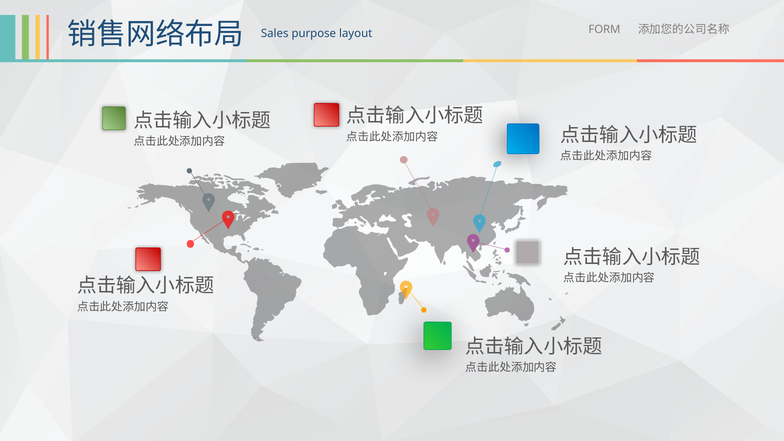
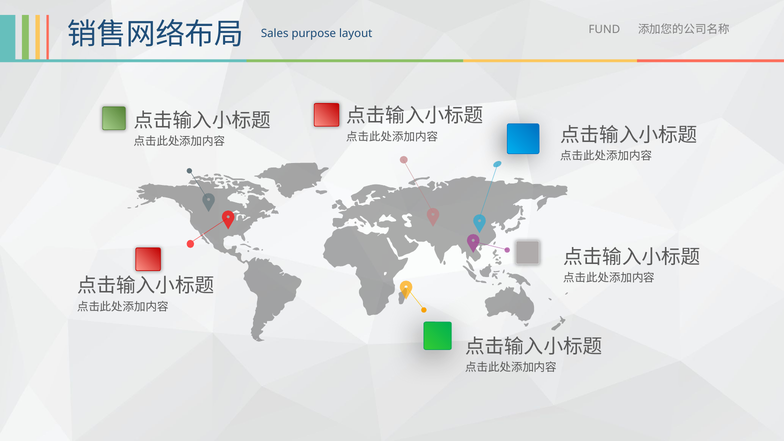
FORM: FORM -> FUND
